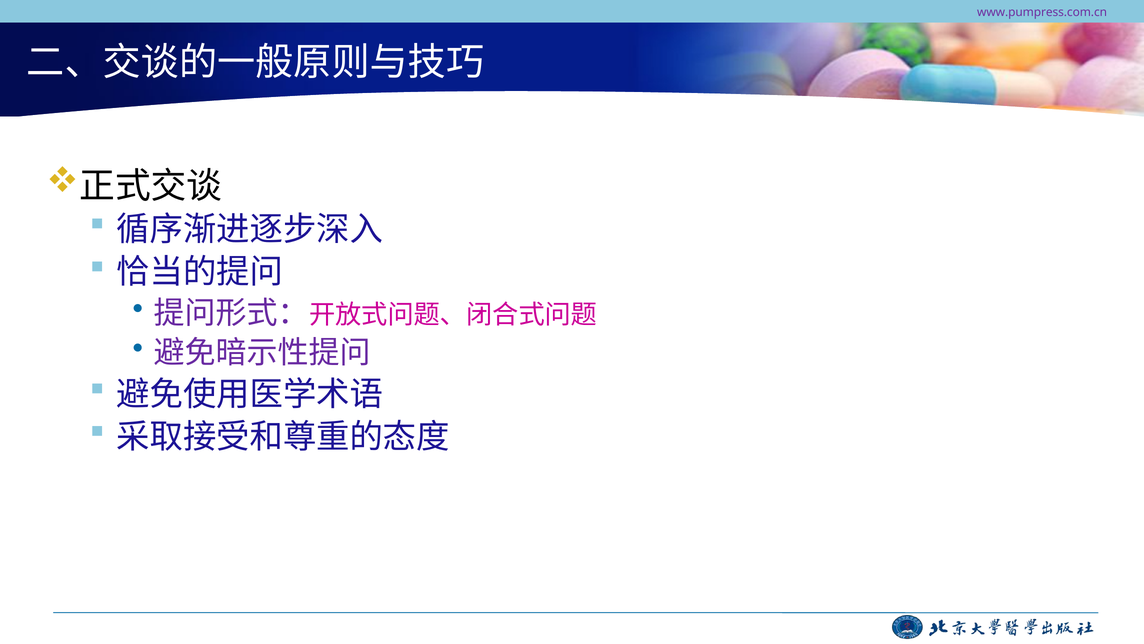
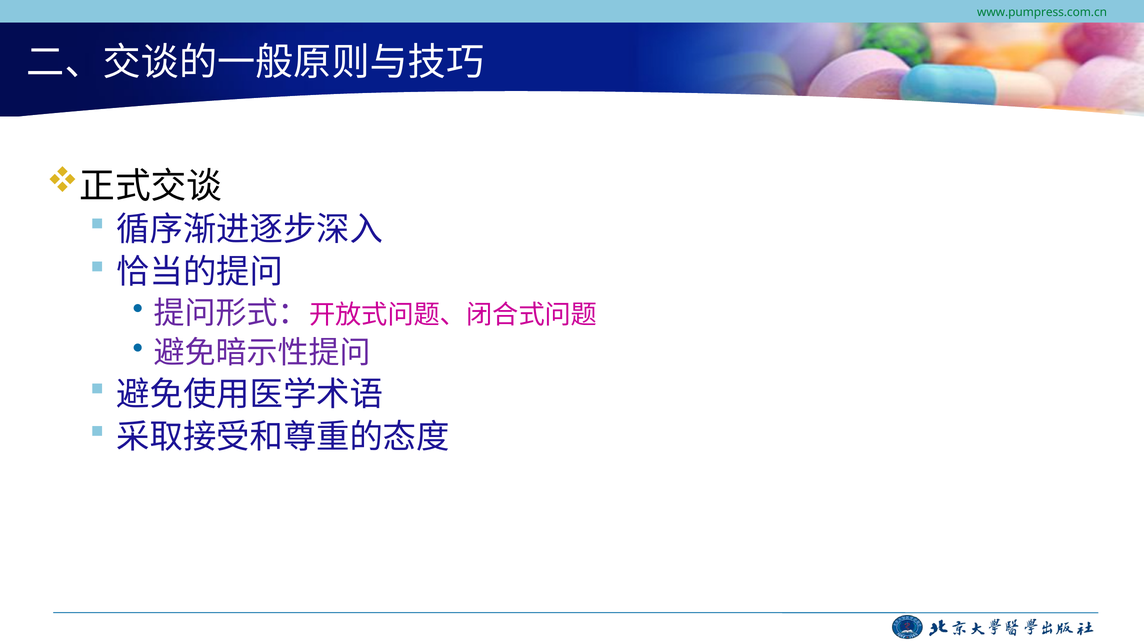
www.pumpress.com.cn colour: purple -> green
